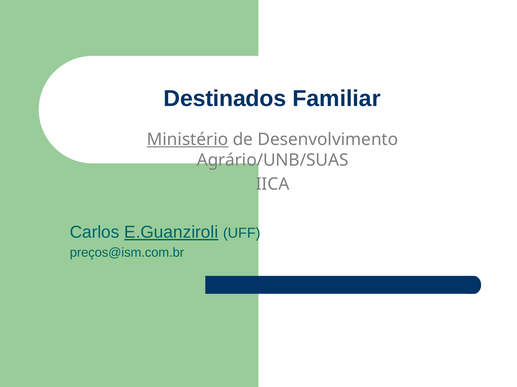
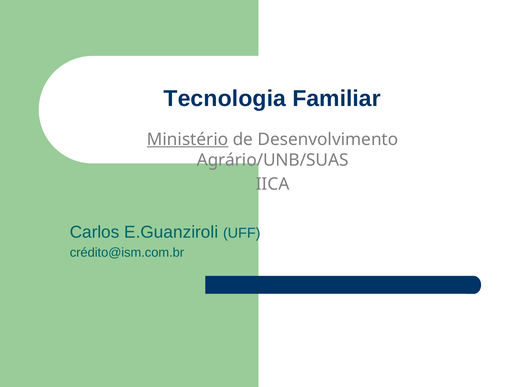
Destinados: Destinados -> Tecnologia
E.Guanziroli underline: present -> none
preços@ism.com.br: preços@ism.com.br -> crédito@ism.com.br
